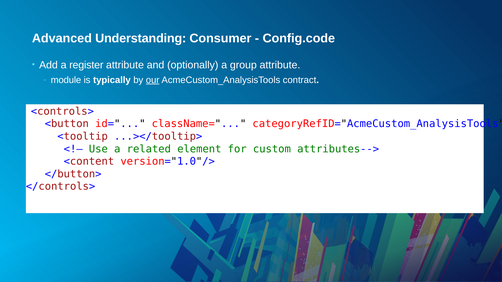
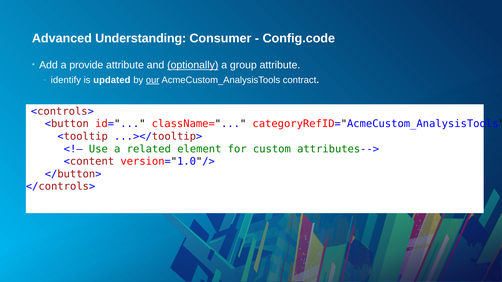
register: register -> provide
optionally underline: none -> present
module: module -> identify
typically: typically -> updated
